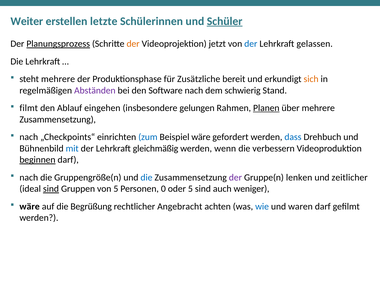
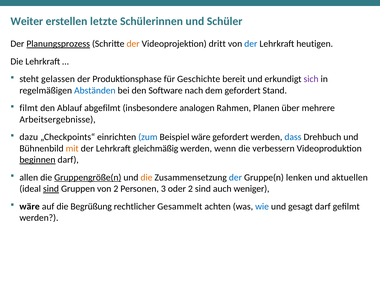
Schüler underline: present -> none
jetzt: jetzt -> dritt
gelassen: gelassen -> heutigen
steht mehrere: mehrere -> gelassen
Zusätzliche: Zusätzliche -> Geschichte
sich colour: orange -> purple
Abständen colour: purple -> blue
dem schwierig: schwierig -> gefordert
eingehen: eingehen -> abgefilmt
gelungen: gelungen -> analogen
Planen underline: present -> none
Zusammensetzung at (58, 119): Zusammensetzung -> Arbeitsergebnisse
nach at (29, 137): nach -> dazu
mit colour: blue -> orange
nach at (29, 177): nach -> allen
Gruppengröße(n underline: none -> present
die at (146, 177) colour: blue -> orange
der at (235, 177) colour: purple -> blue
zeitlicher: zeitlicher -> aktuellen
von 5: 5 -> 2
0: 0 -> 3
oder 5: 5 -> 2
Angebracht: Angebracht -> Gesammelt
waren: waren -> gesagt
